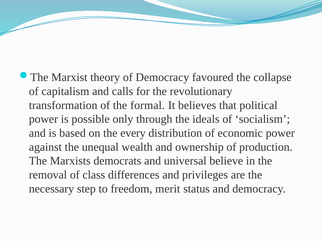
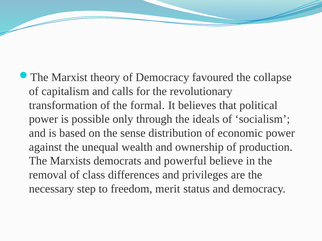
every: every -> sense
universal: universal -> powerful
